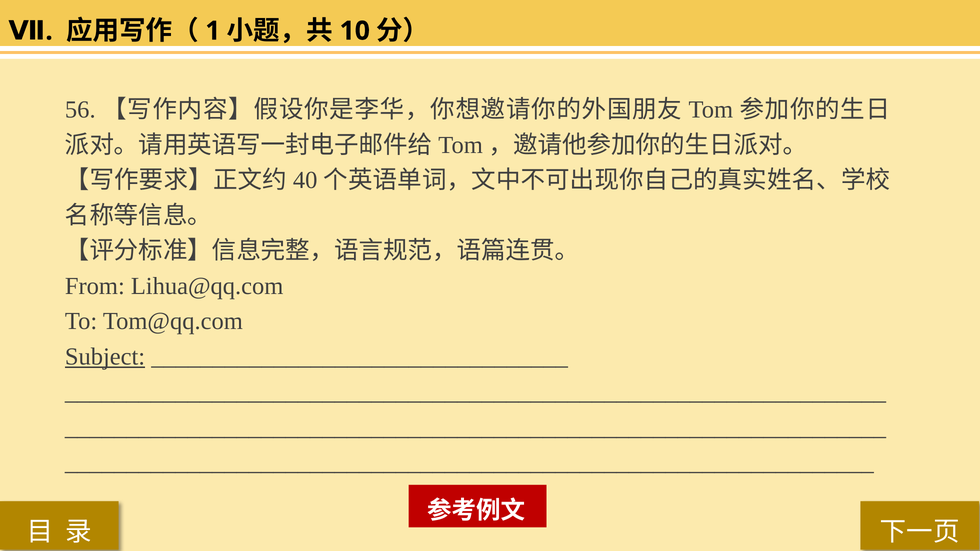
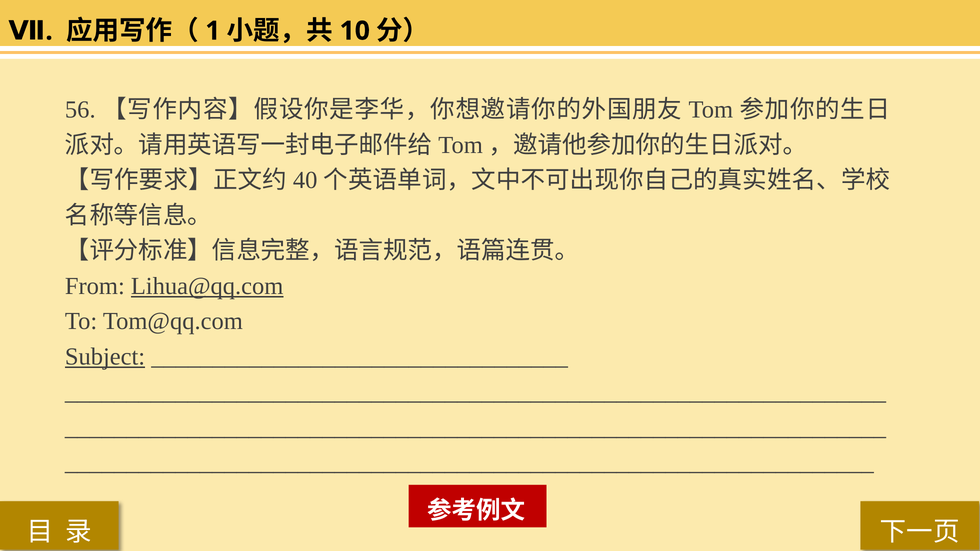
Lihua@qq.com underline: none -> present
